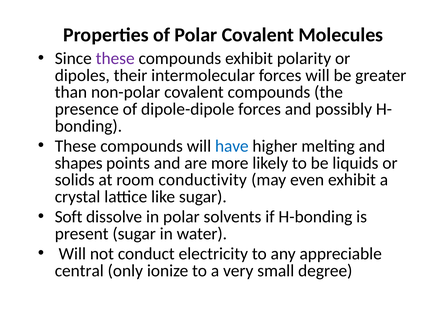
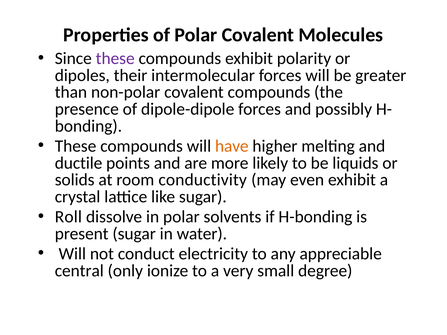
have colour: blue -> orange
shapes: shapes -> ductile
Soft: Soft -> Roll
